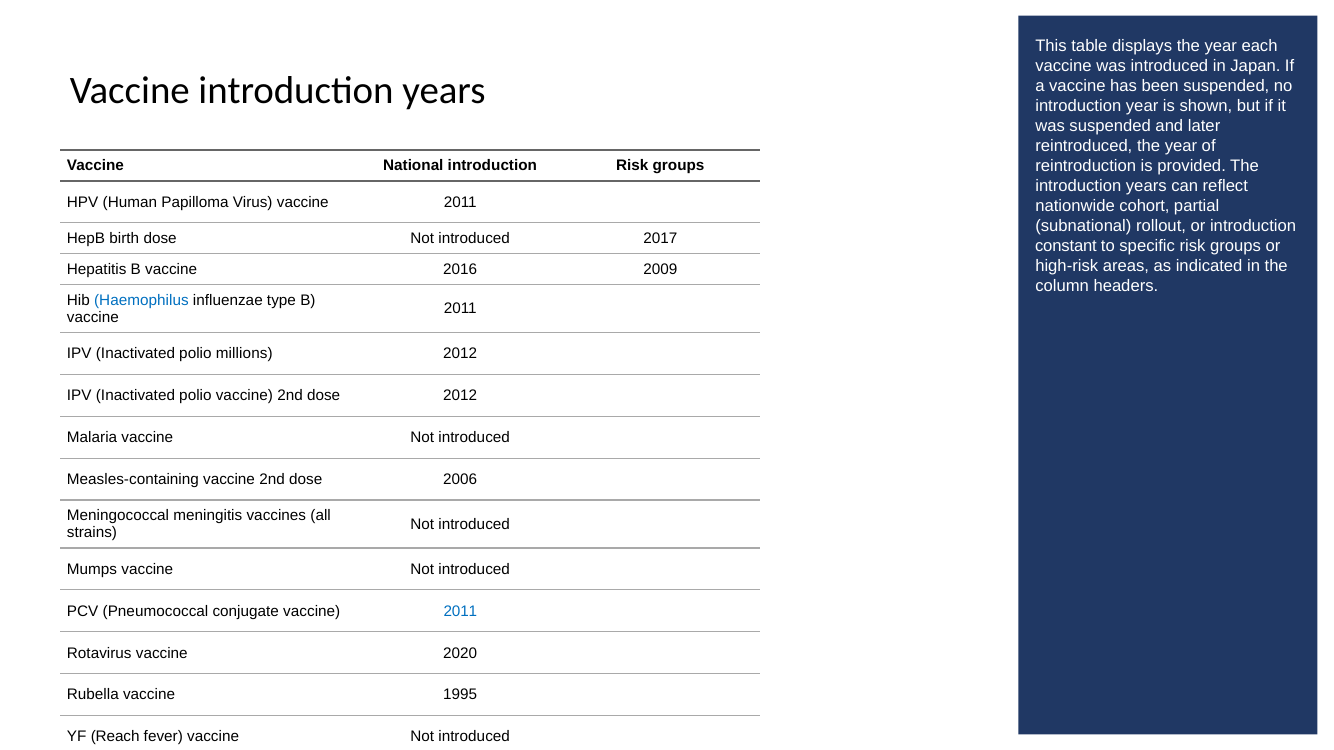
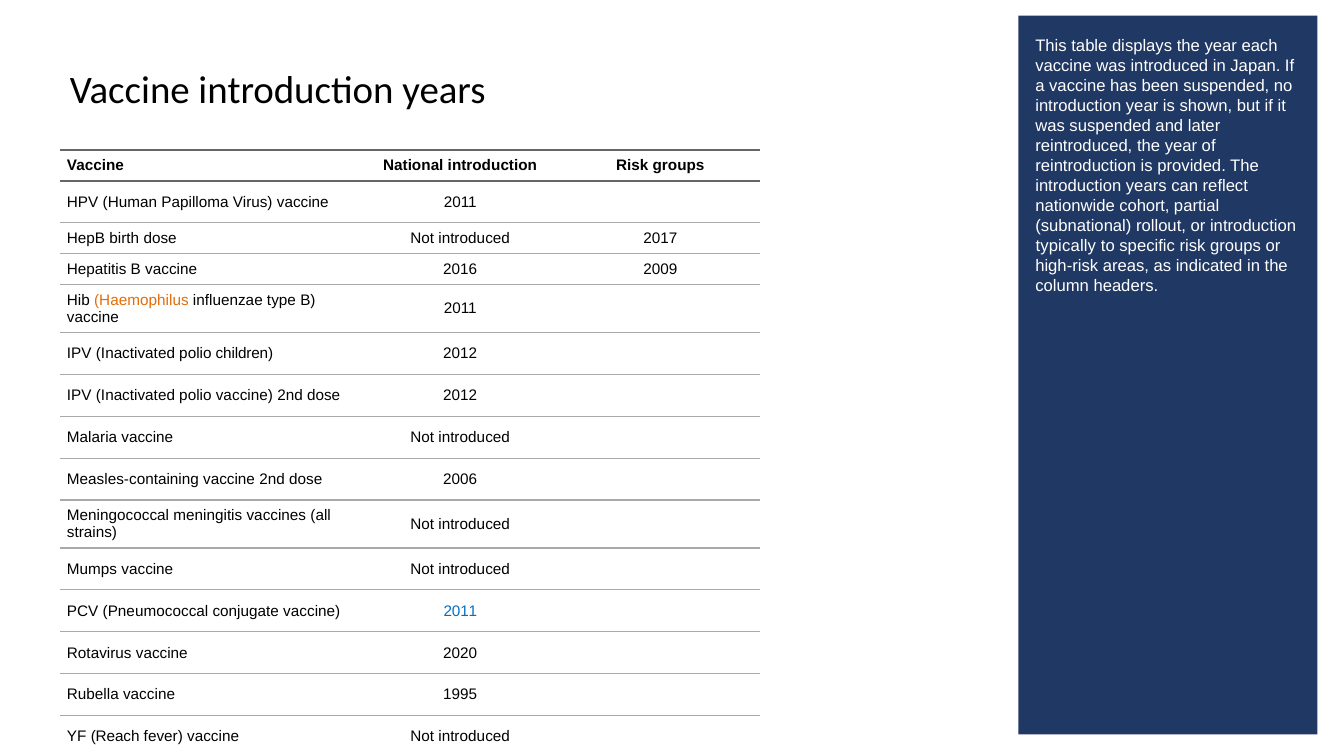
constant: constant -> typically
Haemophilus colour: blue -> orange
millions: millions -> children
